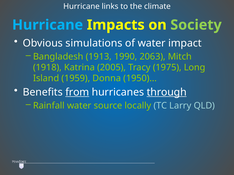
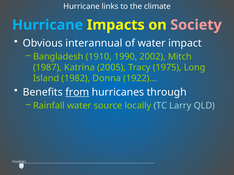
Society colour: light green -> pink
simulations: simulations -> interannual
1913: 1913 -> 1910
2063: 2063 -> 2002
1918: 1918 -> 1987
1959: 1959 -> 1982
1950)…: 1950)… -> 1922)…
through underline: present -> none
